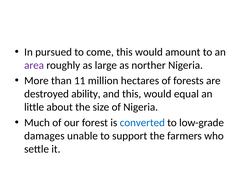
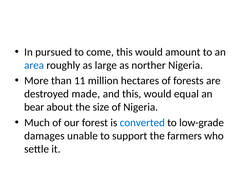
area colour: purple -> blue
ability: ability -> made
little: little -> bear
